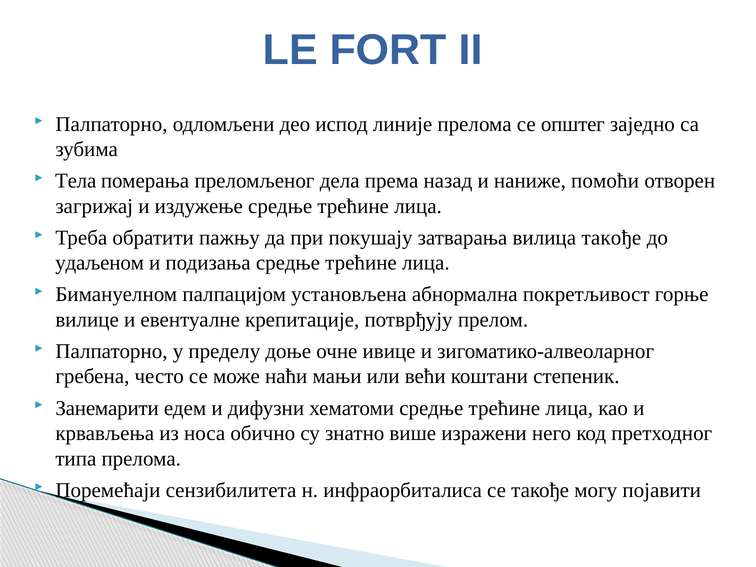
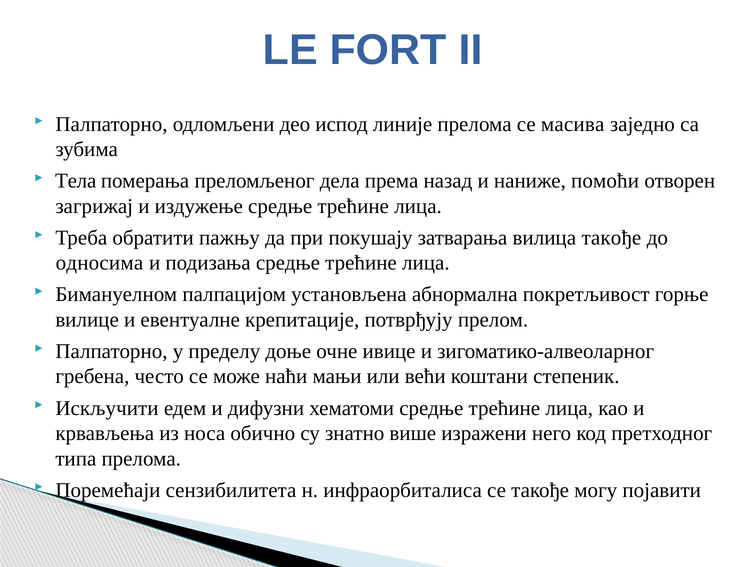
општег: општег -> масива
удаљеном: удаљеном -> односима
Занемарити: Занемарити -> Искључити
